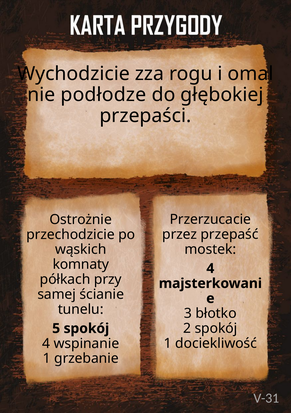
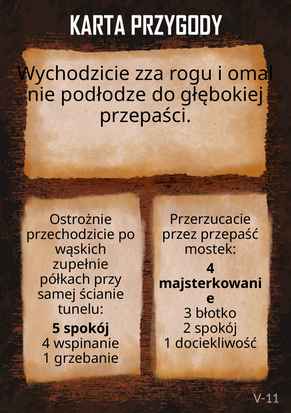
komnaty: komnaty -> zupełnie
V-31: V-31 -> V-11
